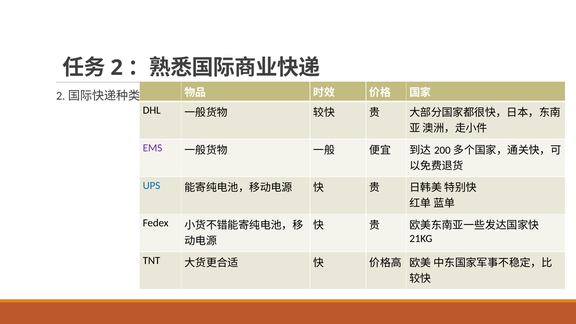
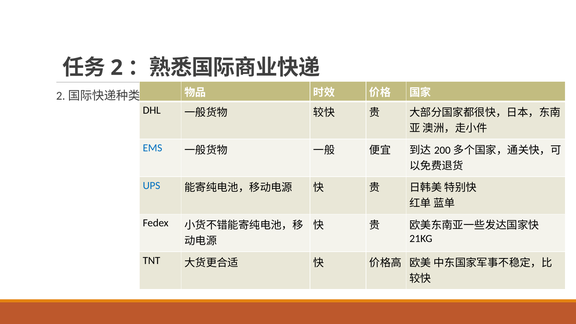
EMS colour: purple -> blue
